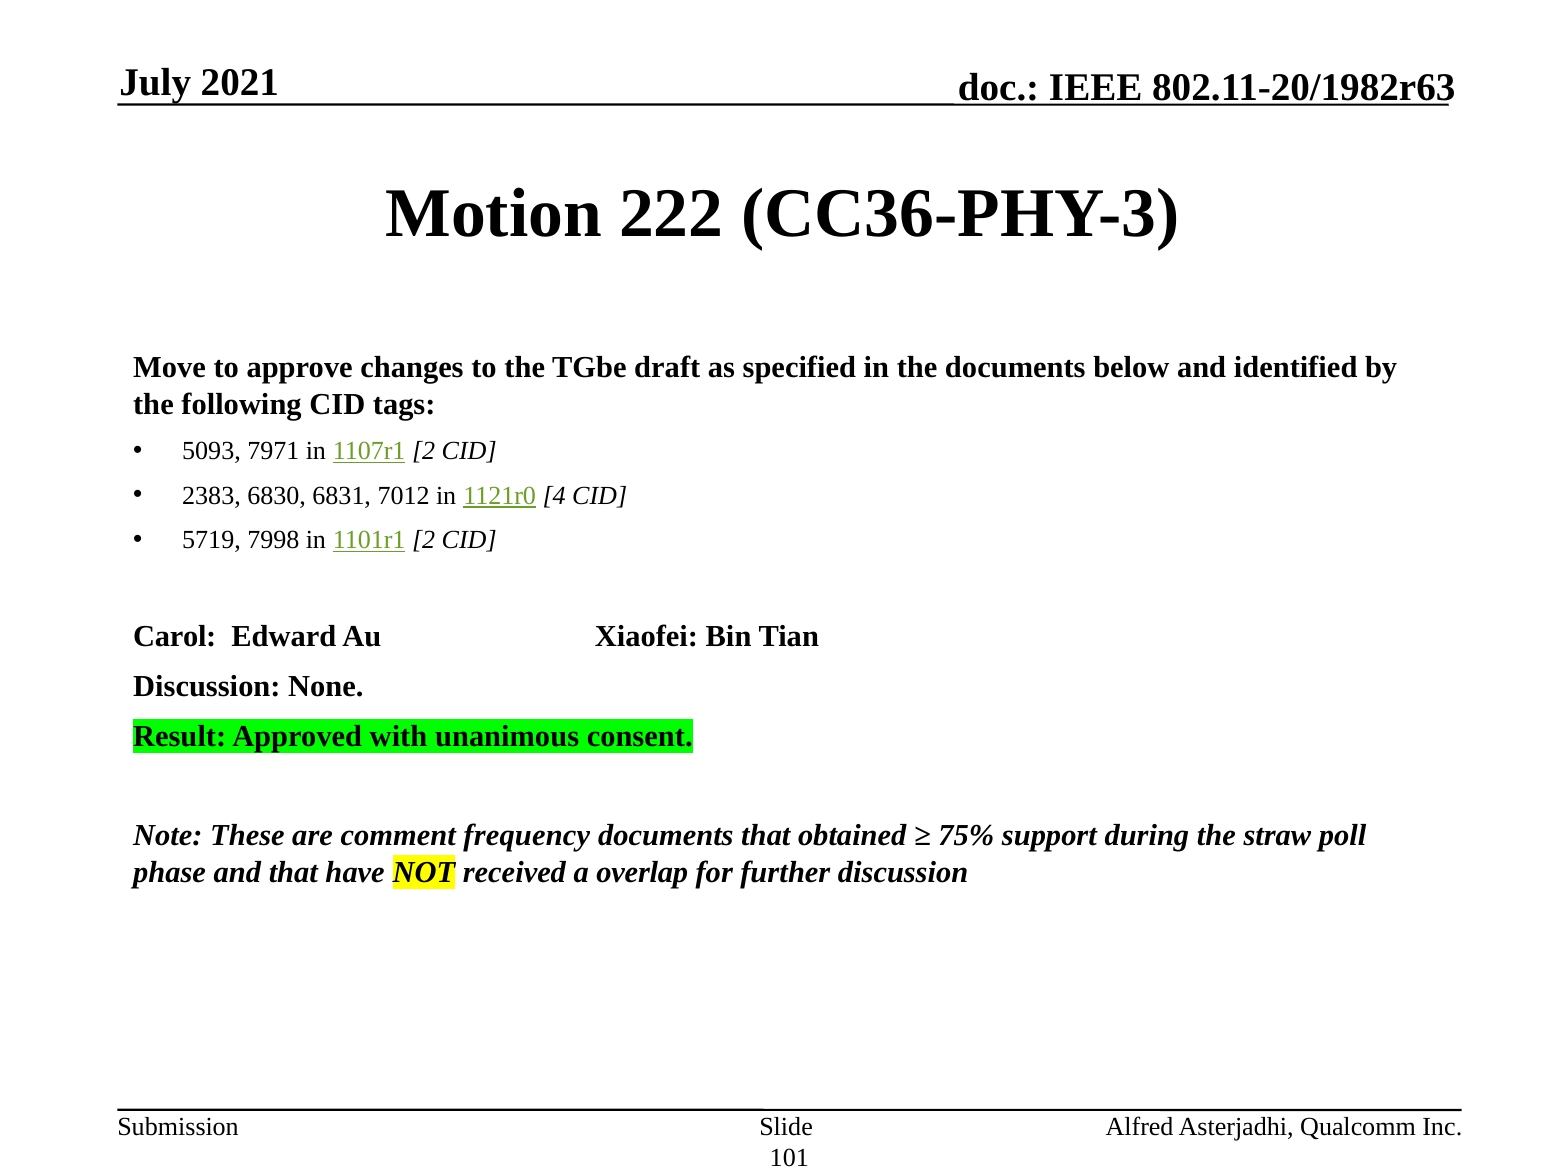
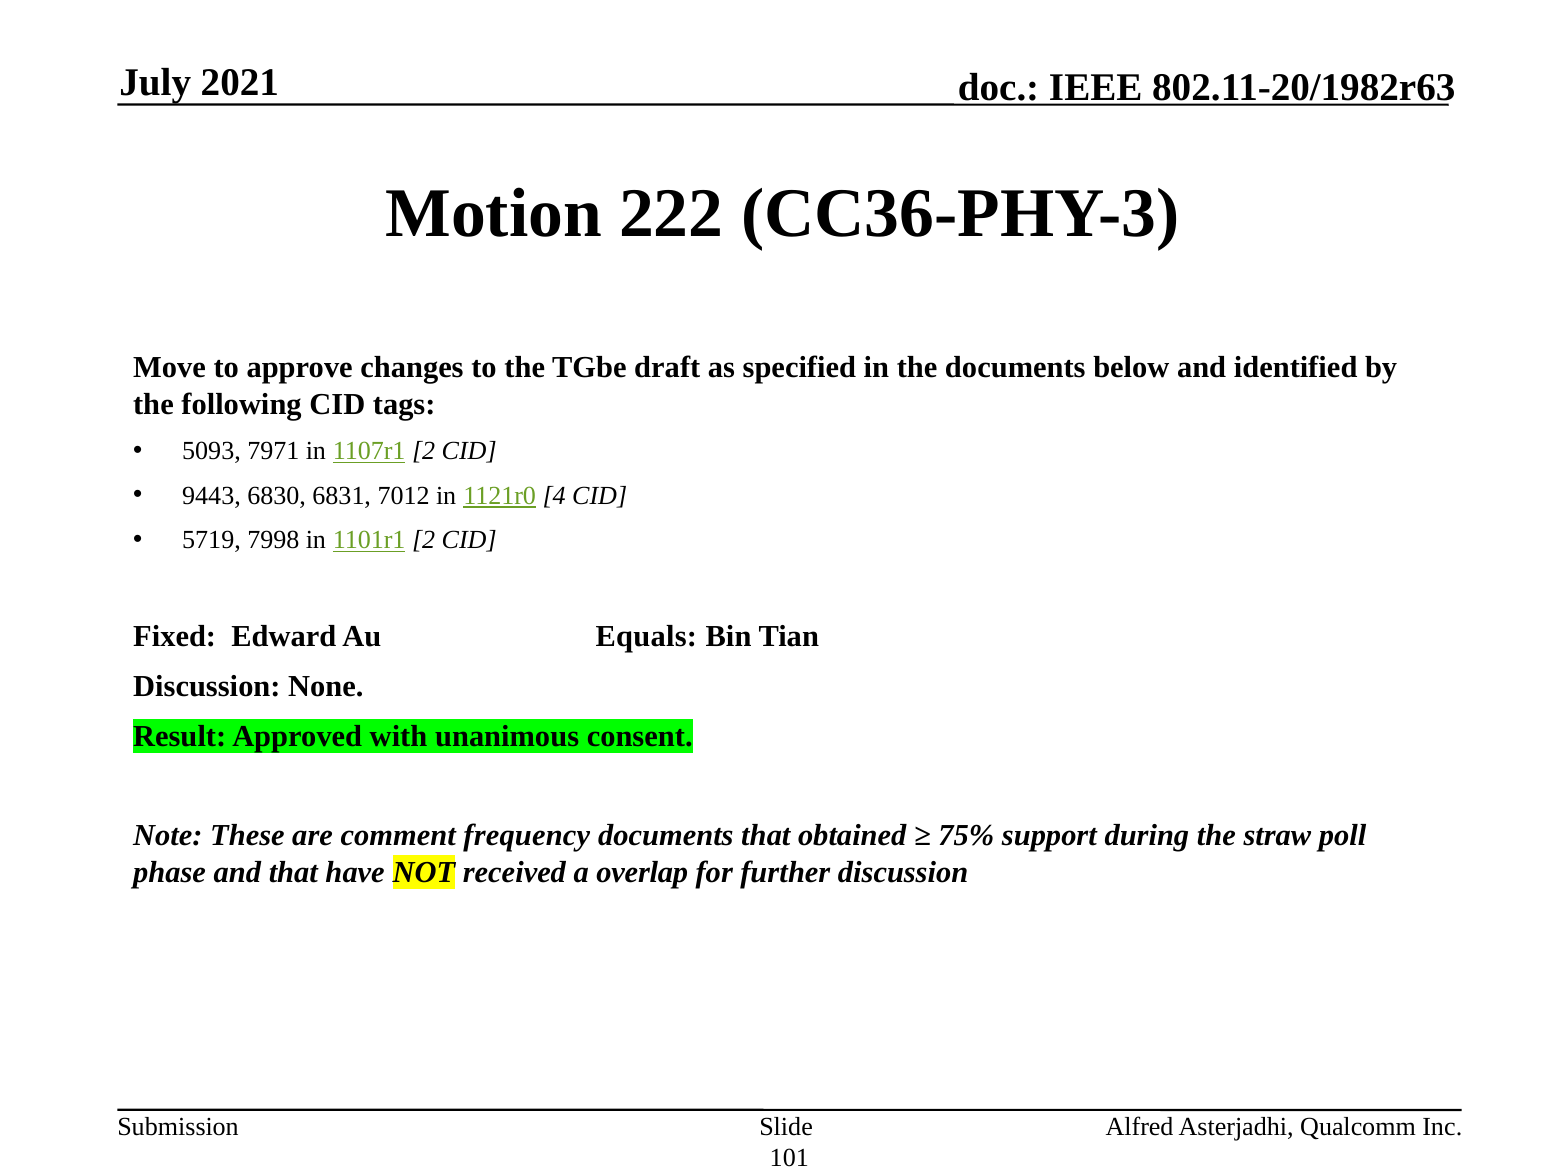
2383: 2383 -> 9443
Carol: Carol -> Fixed
Xiaofei: Xiaofei -> Equals
